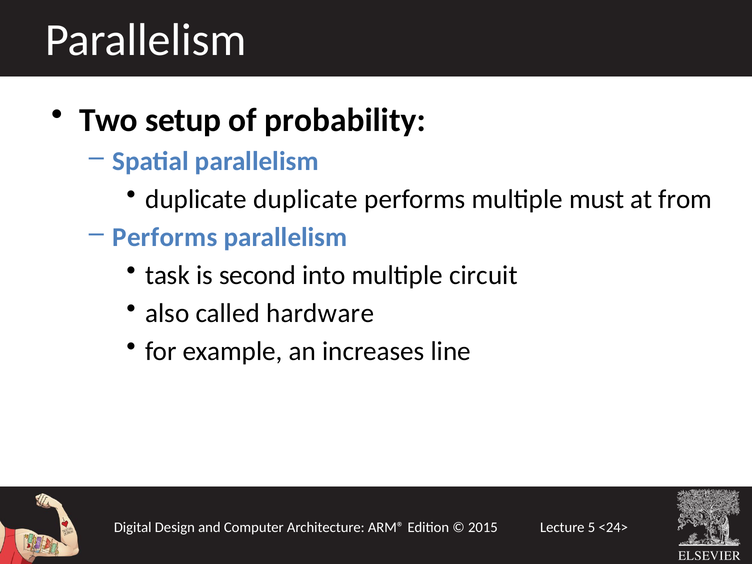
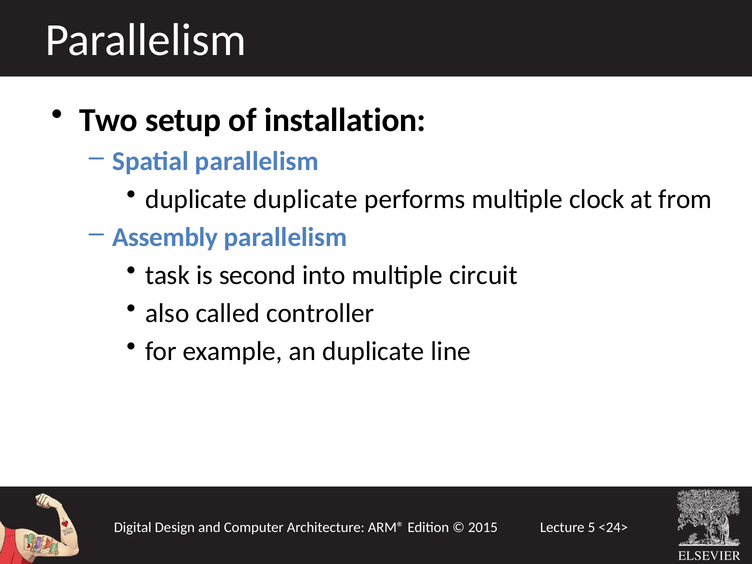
probability: probability -> installation
must: must -> clock
Performs at (165, 237): Performs -> Assembly
hardware: hardware -> controller
an increases: increases -> duplicate
